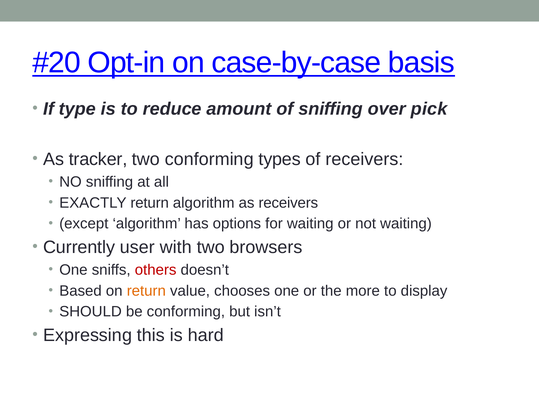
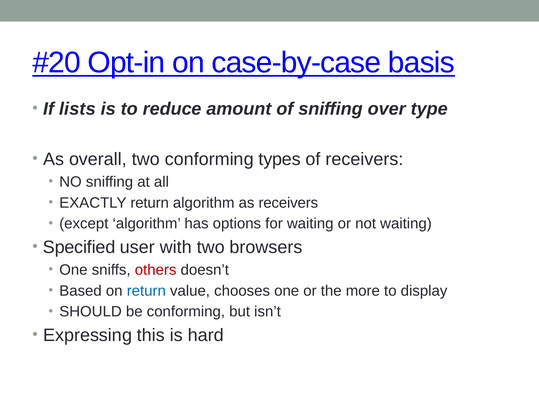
type: type -> lists
pick: pick -> type
tracker: tracker -> overall
Currently: Currently -> Specified
return at (146, 291) colour: orange -> blue
